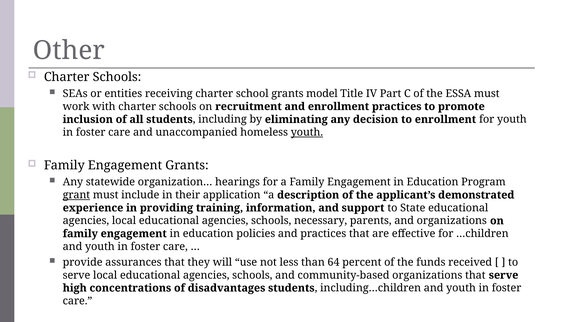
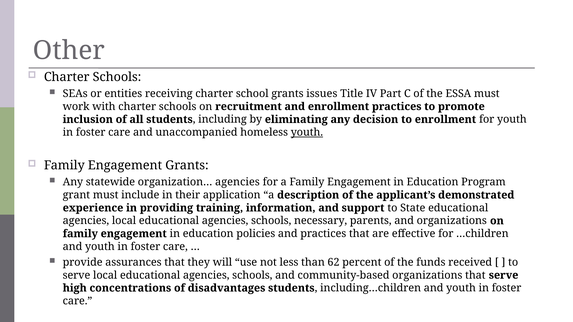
model: model -> issues
organization… hearings: hearings -> agencies
grant underline: present -> none
64: 64 -> 62
